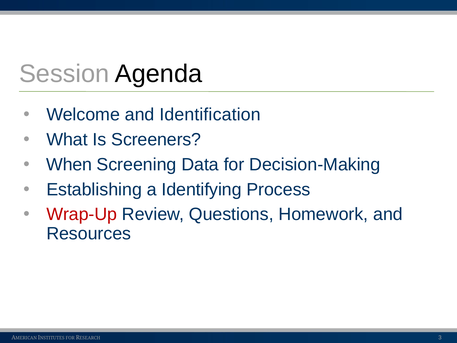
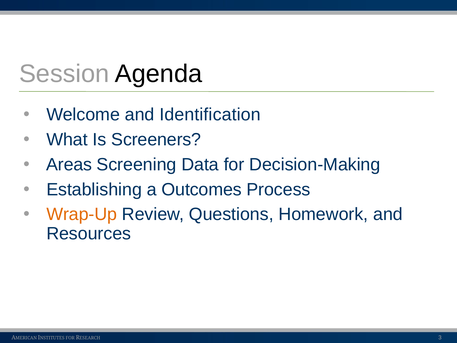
When: When -> Areas
Identifying: Identifying -> Outcomes
Wrap-Up colour: red -> orange
